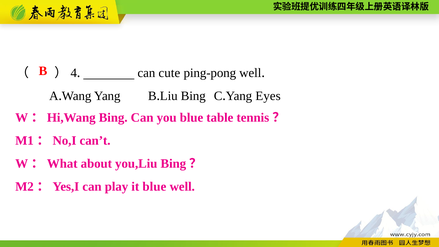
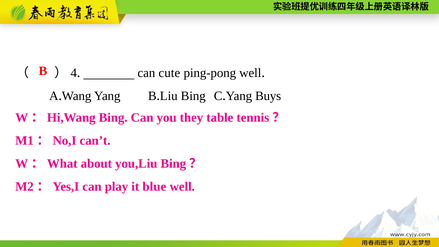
Eyes: Eyes -> Buys
you blue: blue -> they
